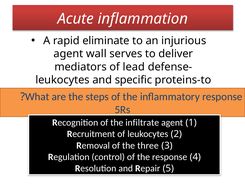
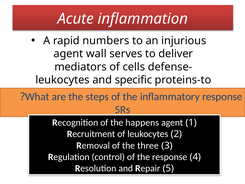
eliminate: eliminate -> numbers
lead: lead -> cells
infiltrate: infiltrate -> happens
